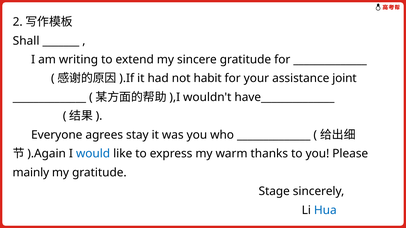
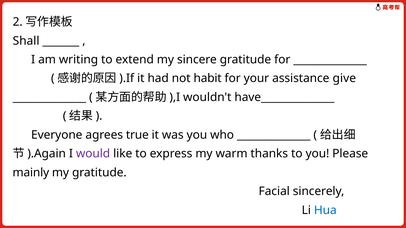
joint: joint -> give
stay: stay -> true
would colour: blue -> purple
Stage: Stage -> Facial
